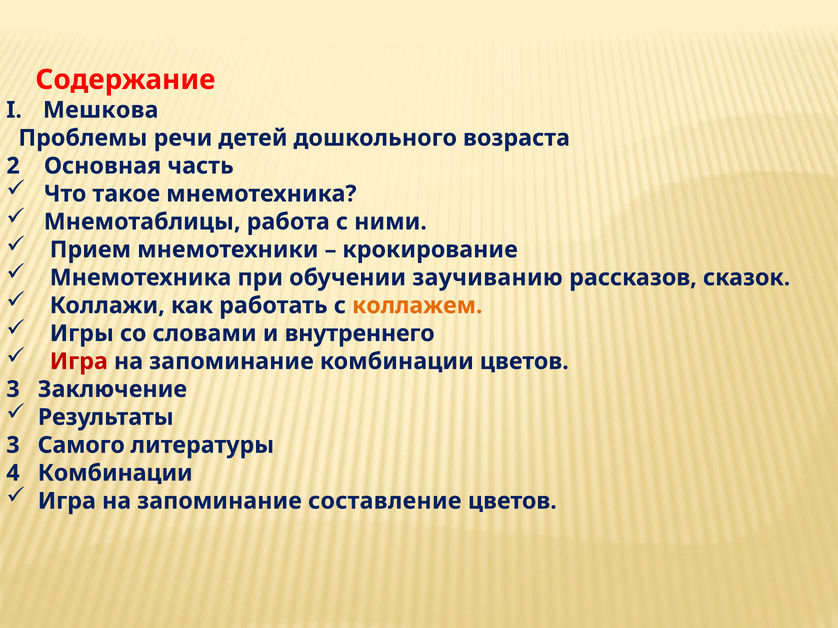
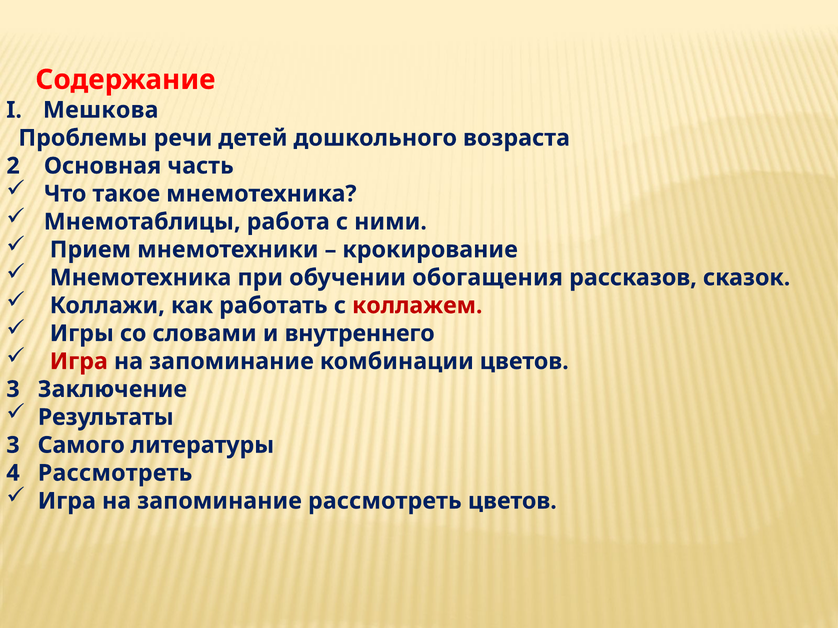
заучиванию: заучиванию -> обогащения
коллажем colour: orange -> red
Комбинации at (115, 473): Комбинации -> Рассмотреть
запоминание составление: составление -> рассмотреть
